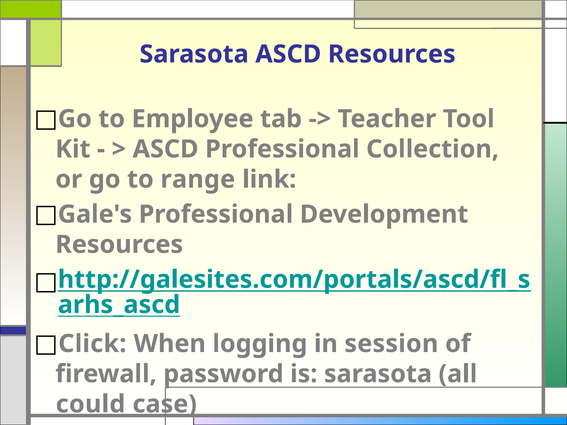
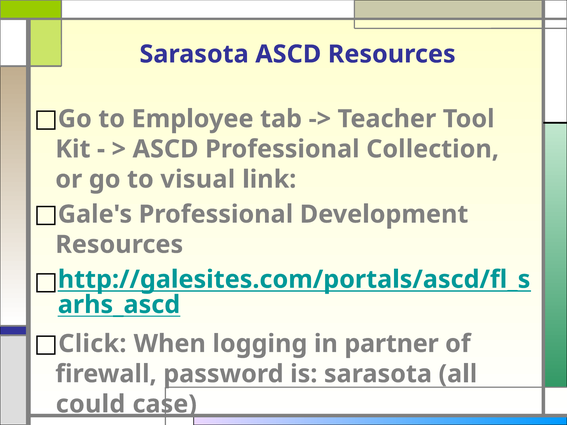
range: range -> visual
session: session -> partner
